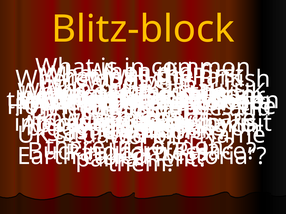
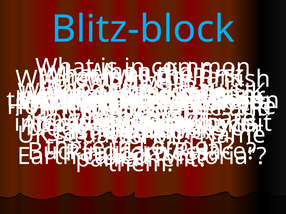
Blitz-block colour: yellow -> light blue
